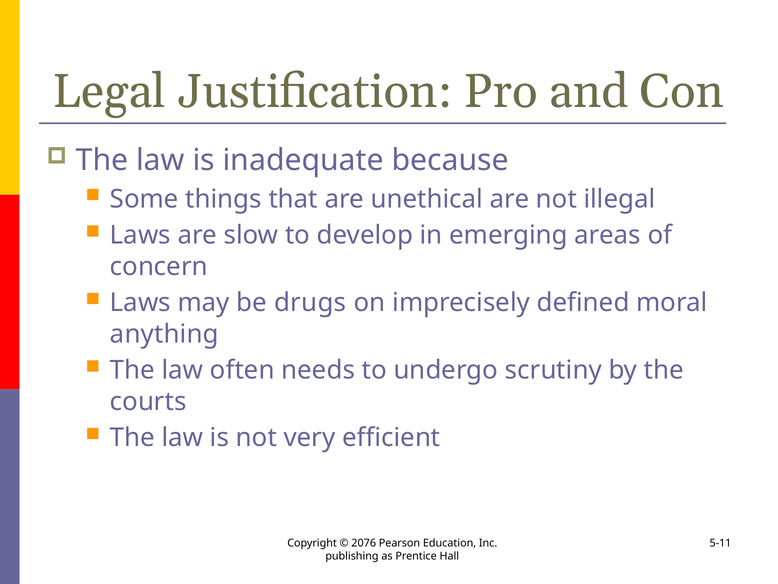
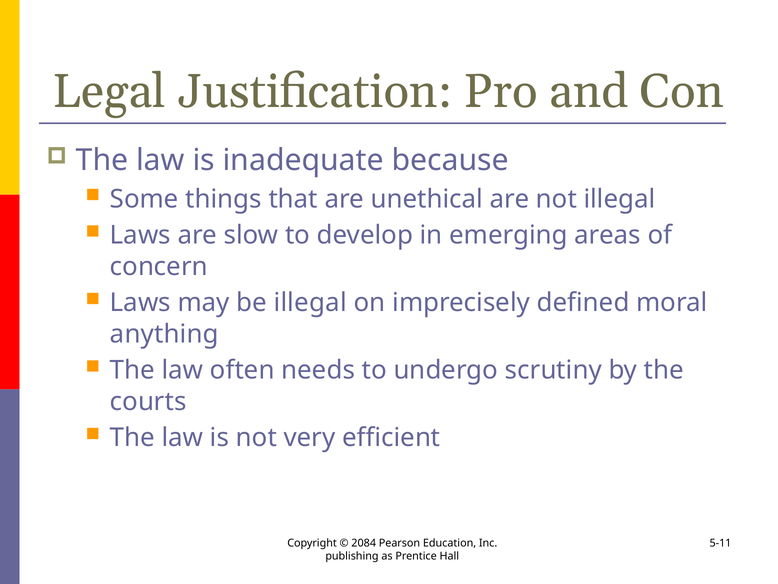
be drugs: drugs -> illegal
2076: 2076 -> 2084
